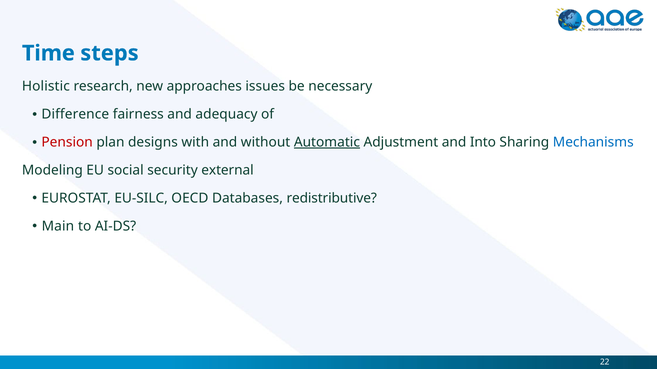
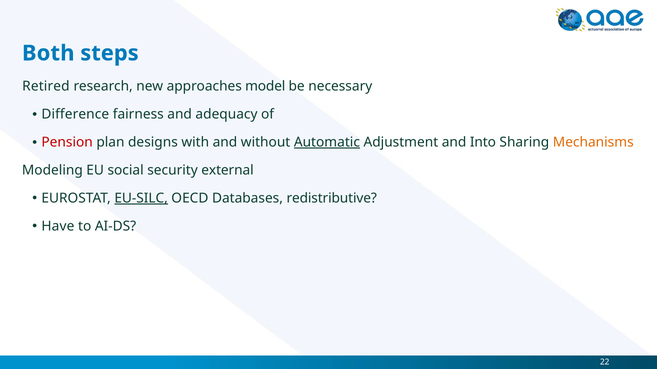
Time: Time -> Both
Holistic: Holistic -> Retired
issues: issues -> model
Mechanisms colour: blue -> orange
EU-SILC underline: none -> present
Main: Main -> Have
